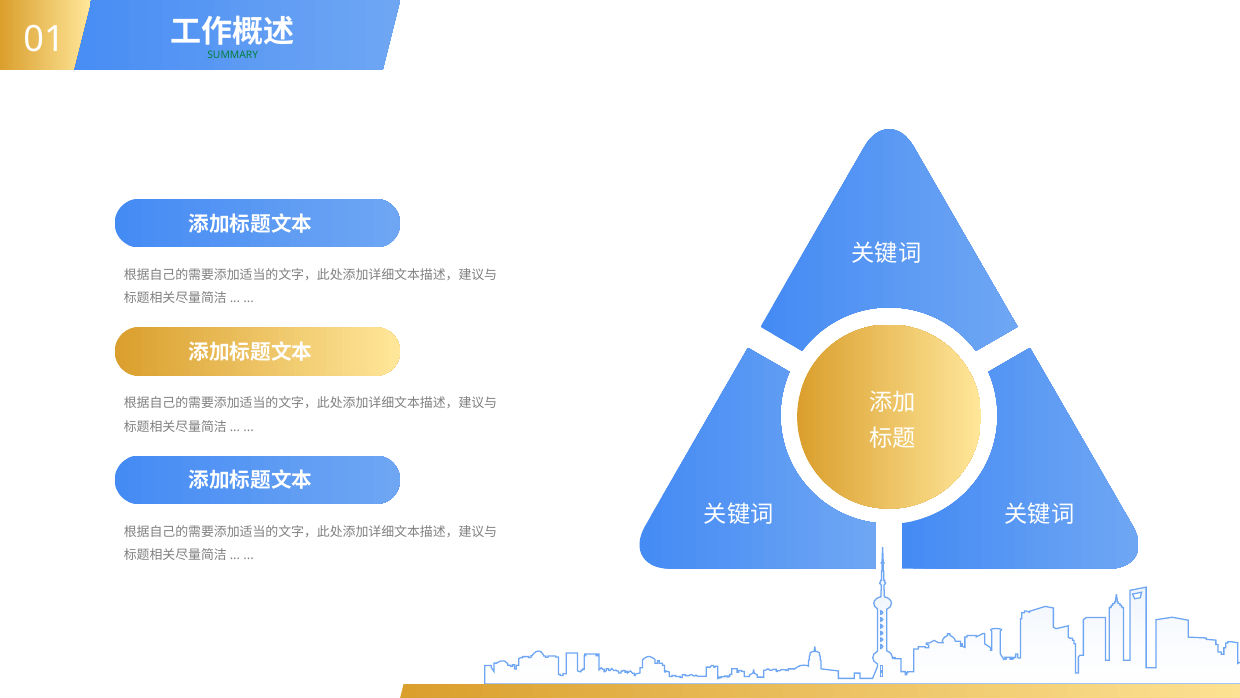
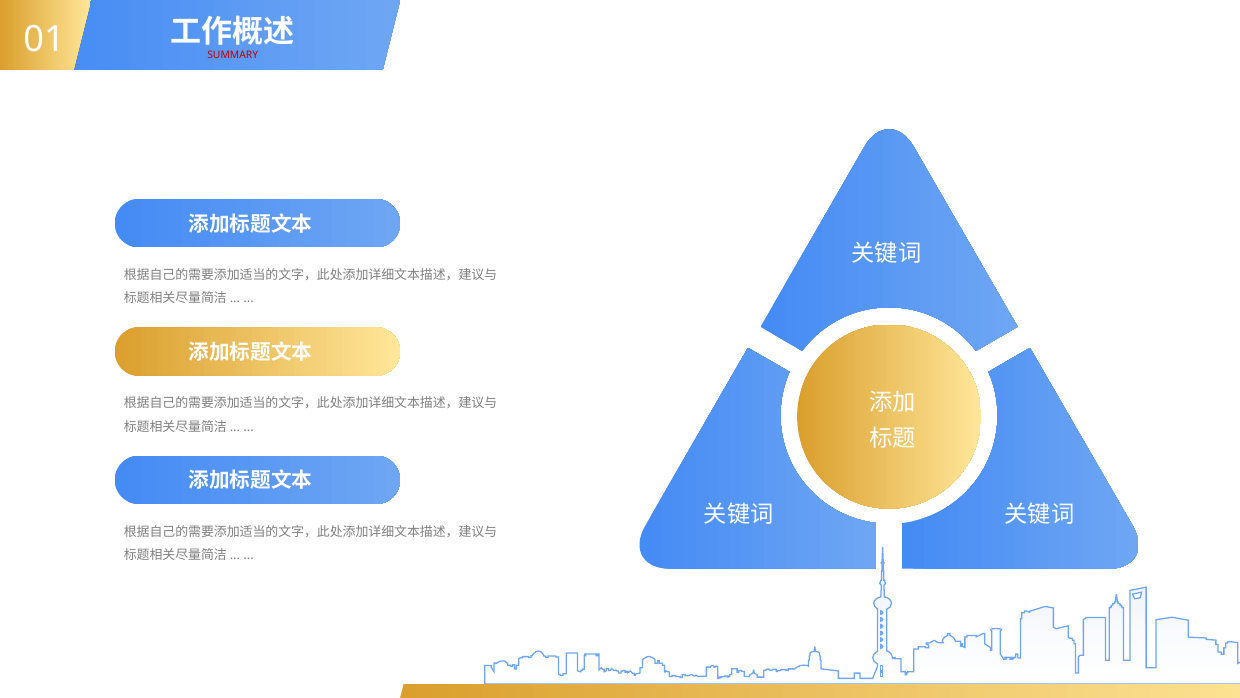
SUMMARY colour: green -> red
